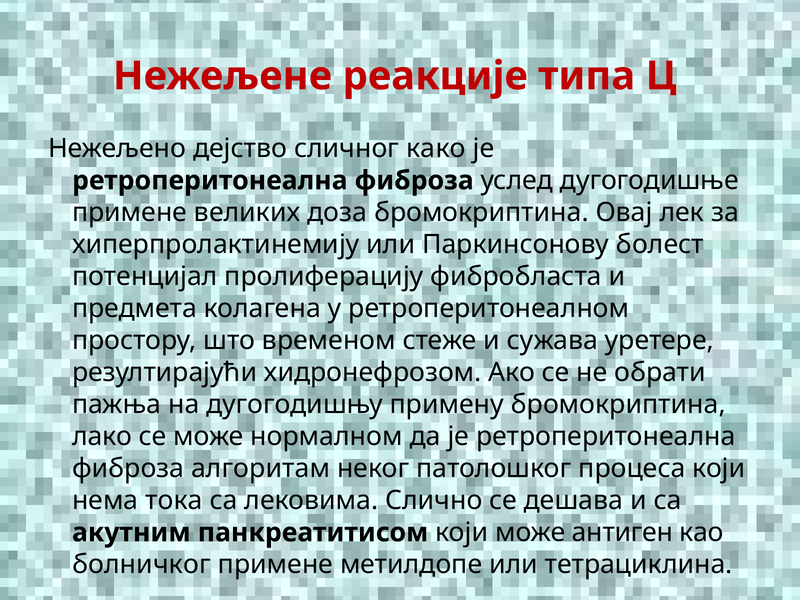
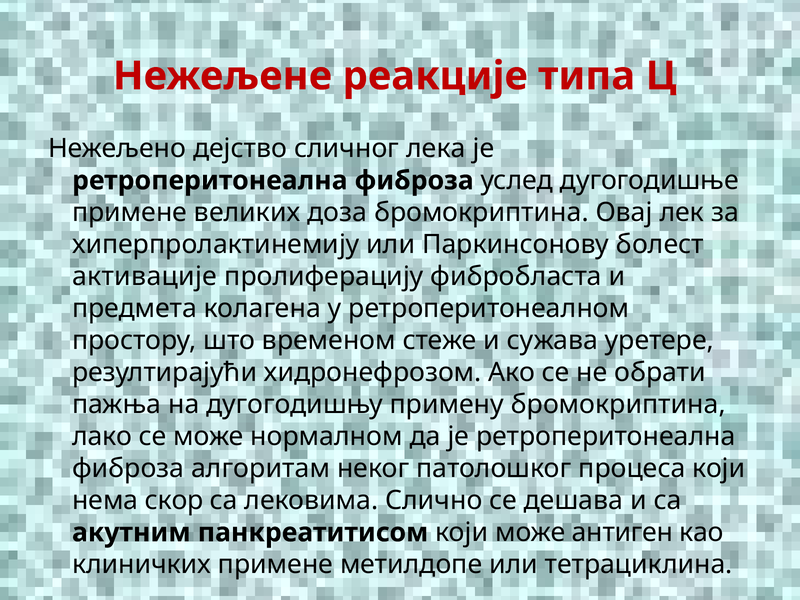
како: како -> лека
потенцијал: потенцијал -> активације
тока: тока -> скор
болничког: болничког -> клиничких
